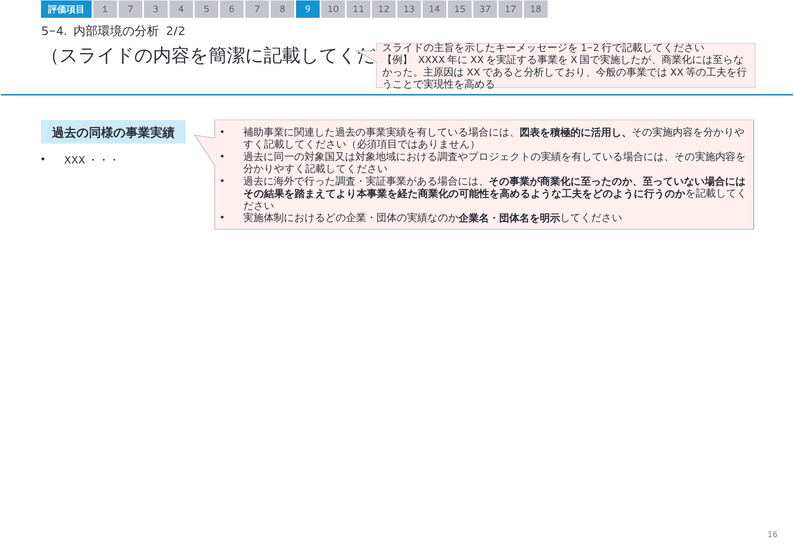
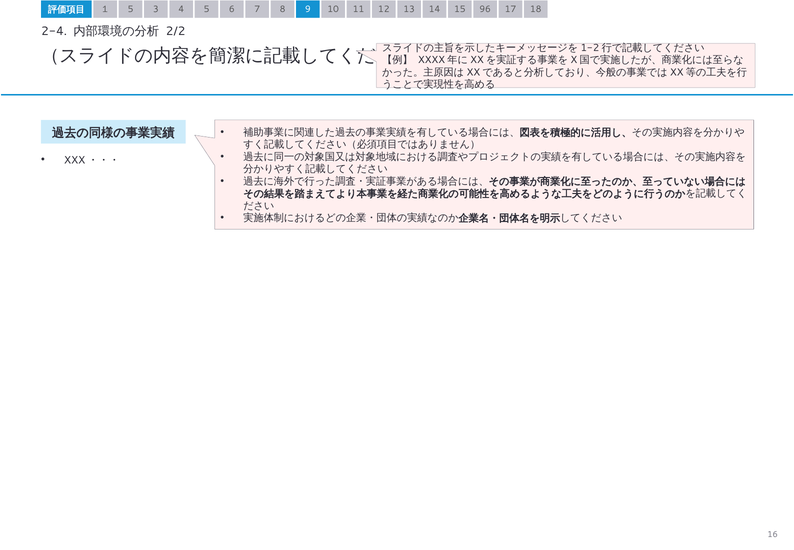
１ 7: 7 -> 5
37: 37 -> 96
5-4: 5-4 -> 2-4
